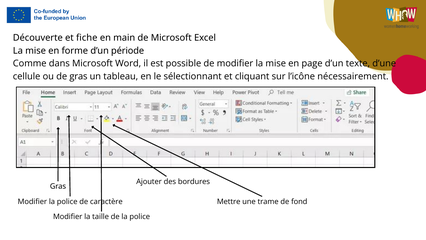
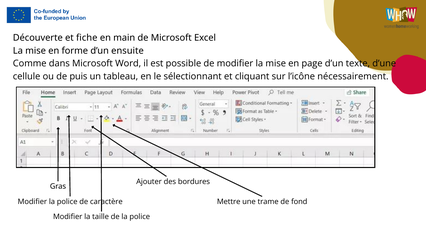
période: période -> ensuite
de gras: gras -> puis
